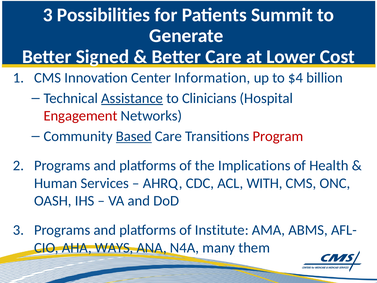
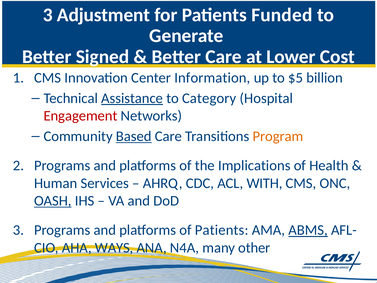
Possibilities: Possibilities -> Adjustment
Summit: Summit -> Funded
$4: $4 -> $5
Clinicians: Clinicians -> Category
Program colour: red -> orange
OASH underline: none -> present
of Institute: Institute -> Patients
ABMS underline: none -> present
them: them -> other
